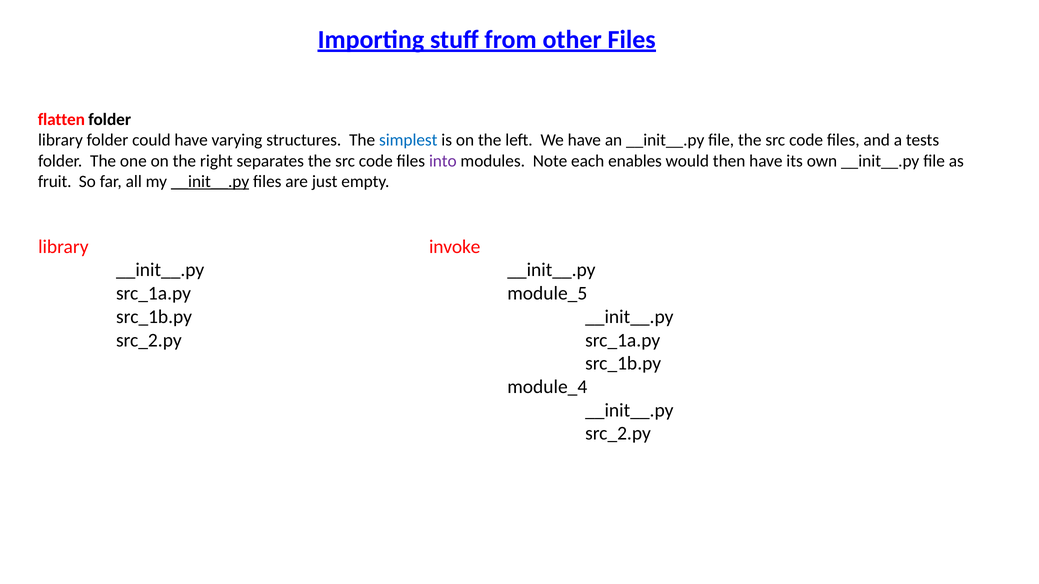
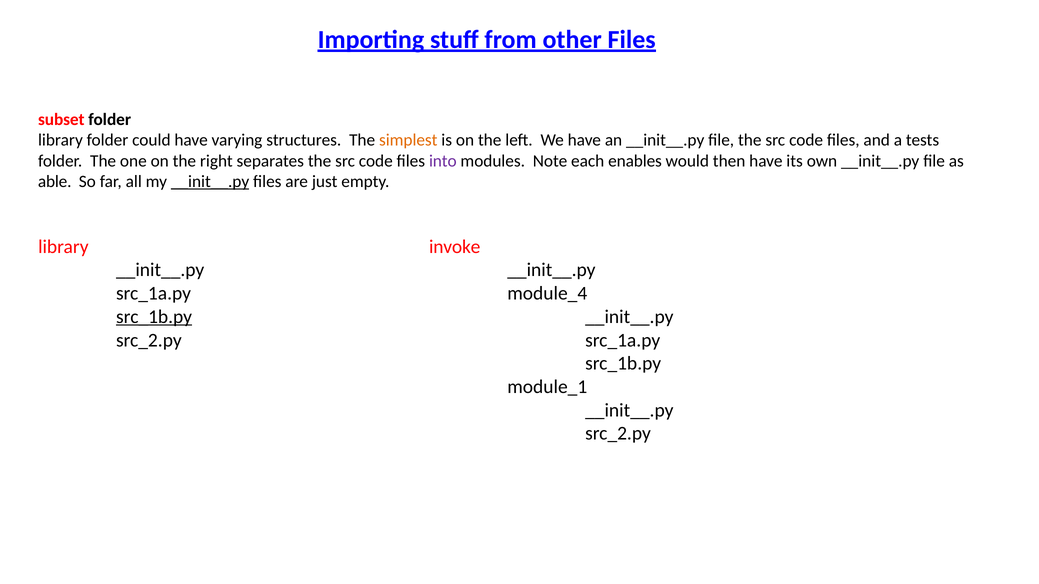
flatten: flatten -> subset
simplest colour: blue -> orange
fruit: fruit -> able
module_5: module_5 -> module_4
src_1b.py at (154, 317) underline: none -> present
module_4: module_4 -> module_1
